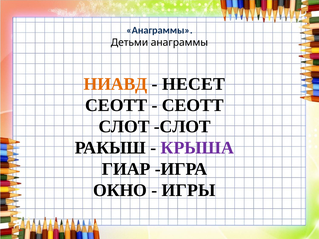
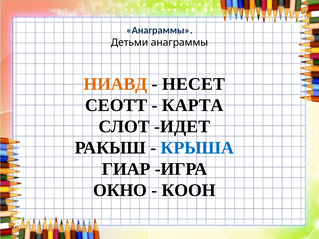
СЕОТТ at (193, 105): СЕОТТ -> КАРТА
СЛОТ СЛОТ: СЛОТ -> ИДЕТ
КРЫША colour: purple -> blue
ИГРЫ: ИГРЫ -> КООН
